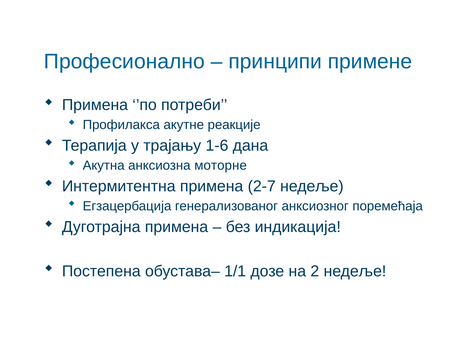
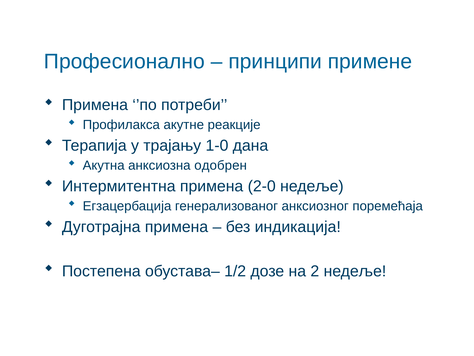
1-6: 1-6 -> 1-0
моторне: моторне -> одобрен
2-7: 2-7 -> 2-0
1/1: 1/1 -> 1/2
